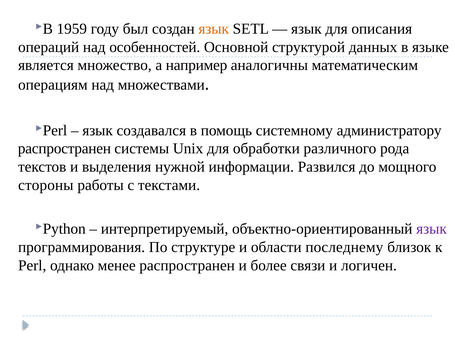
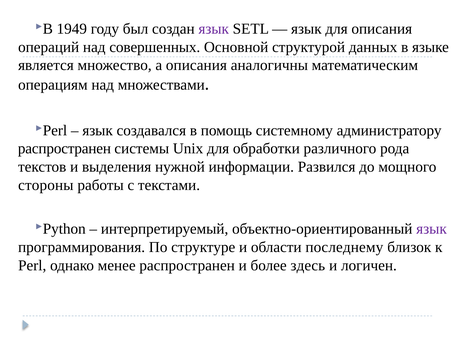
1959: 1959 -> 1949
язык at (214, 29) colour: orange -> purple
особенностей: особенностей -> совершенных
а например: например -> описания
связи: связи -> здесь
